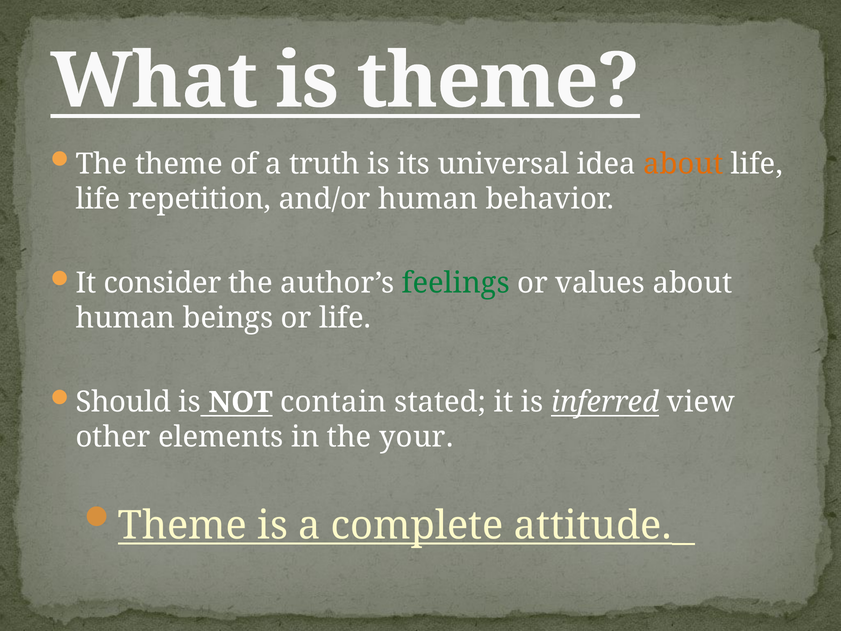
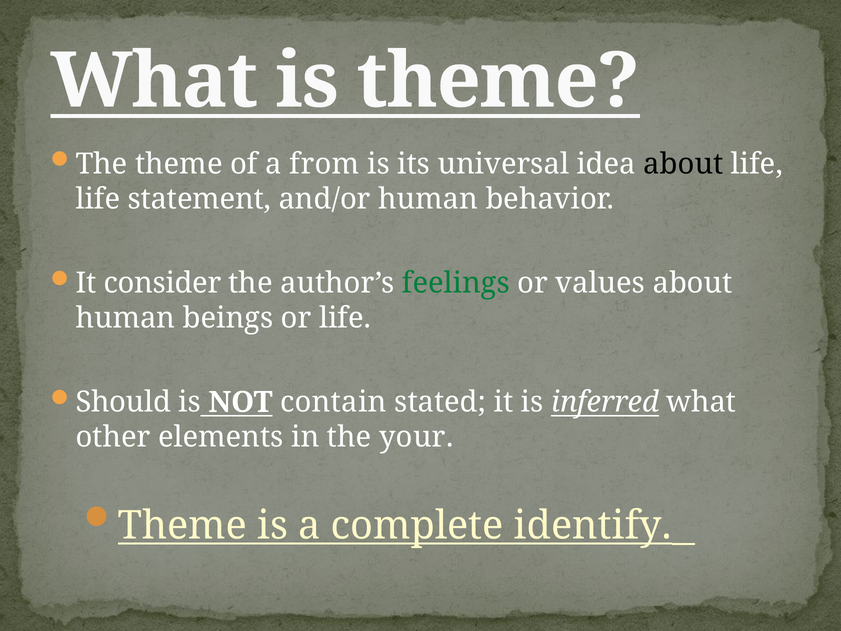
truth: truth -> from
about at (683, 164) colour: orange -> black
repetition: repetition -> statement
inferred view: view -> what
attitude: attitude -> identify
